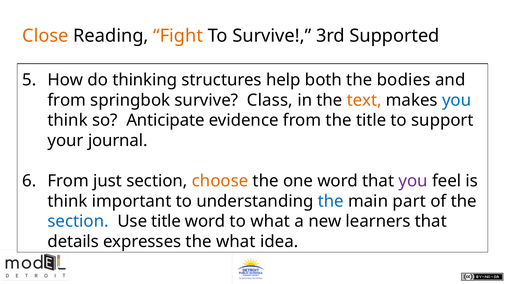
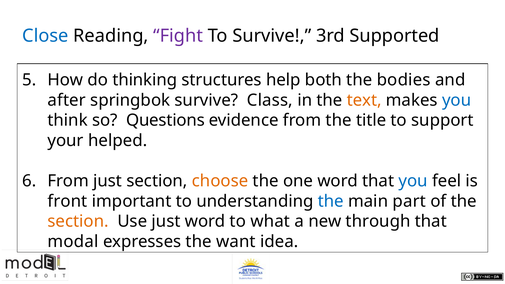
Close colour: orange -> blue
Fight colour: orange -> purple
from at (67, 100): from -> after
Anticipate: Anticipate -> Questions
journal: journal -> helped
you at (413, 181) colour: purple -> blue
think at (68, 201): think -> front
section at (78, 221) colour: blue -> orange
Use title: title -> just
learners: learners -> through
details: details -> modal
the what: what -> want
